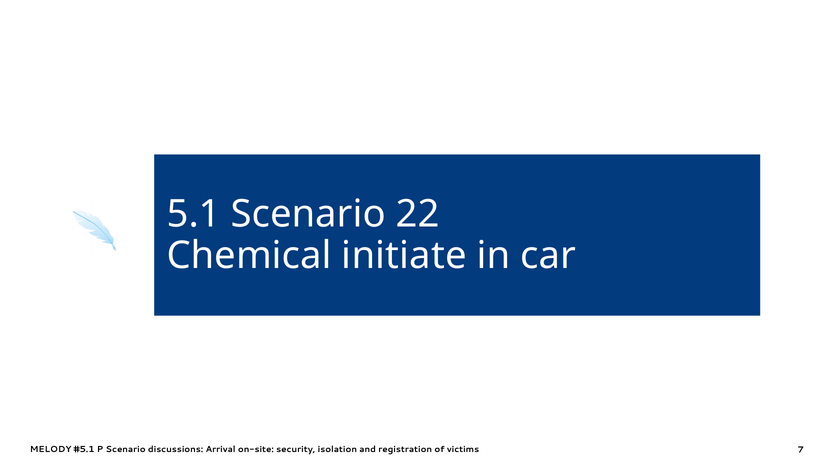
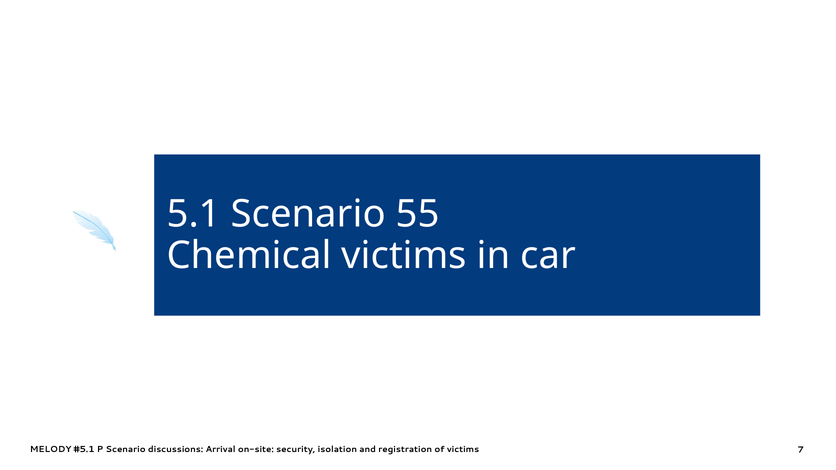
22: 22 -> 55
Chemical initiate: initiate -> victims
